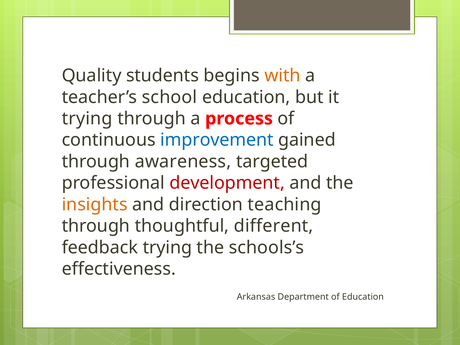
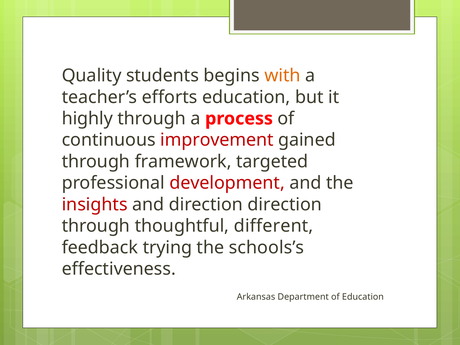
school: school -> efforts
trying at (87, 119): trying -> highly
improvement colour: blue -> red
awareness: awareness -> framework
insights colour: orange -> red
direction teaching: teaching -> direction
